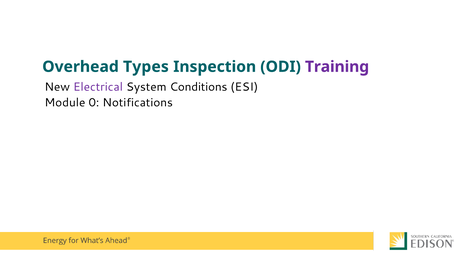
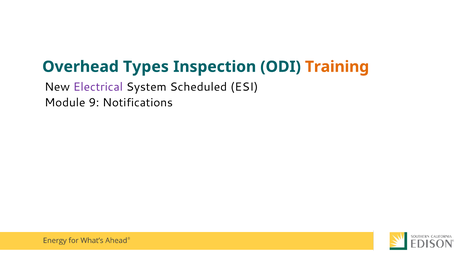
Training colour: purple -> orange
Conditions: Conditions -> Scheduled
0: 0 -> 9
